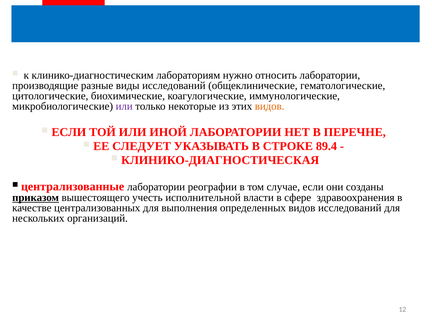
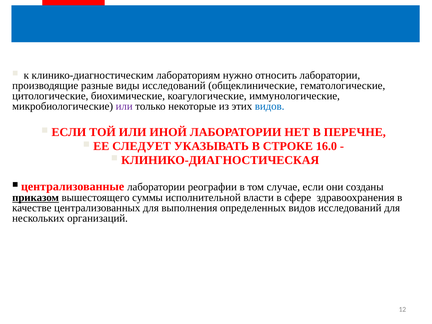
видов at (270, 106) colour: orange -> blue
89.4: 89.4 -> 16.0
учесть: учесть -> суммы
